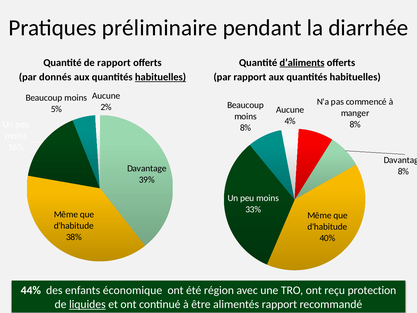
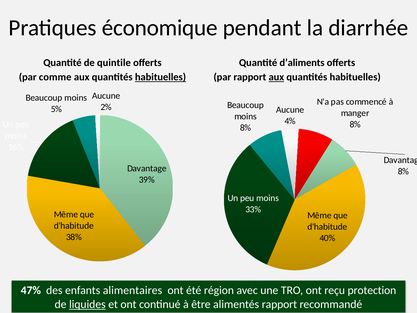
préliminaire: préliminaire -> économique
de rapport: rapport -> quintile
d’aliments underline: present -> none
donnés: donnés -> comme
aux at (276, 77) underline: none -> present
44%: 44% -> 47%
économique: économique -> alimentaires
